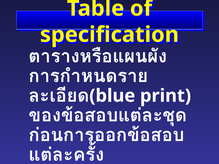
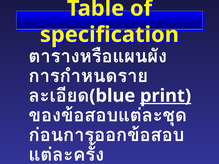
print underline: none -> present
